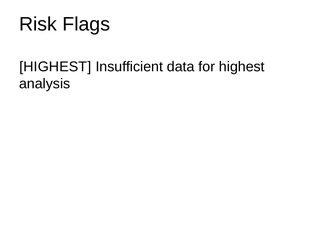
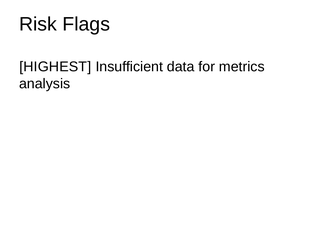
for highest: highest -> metrics
